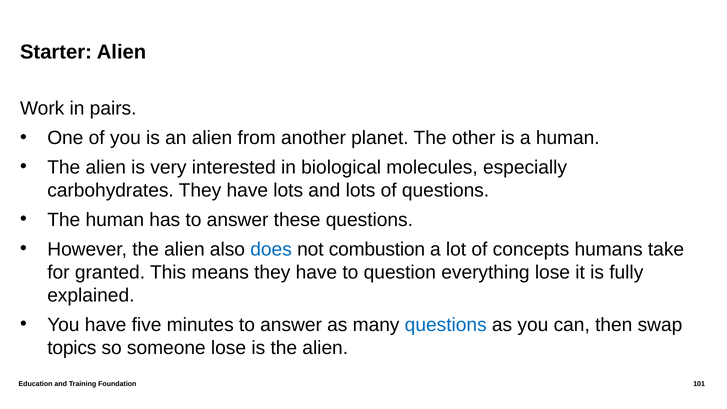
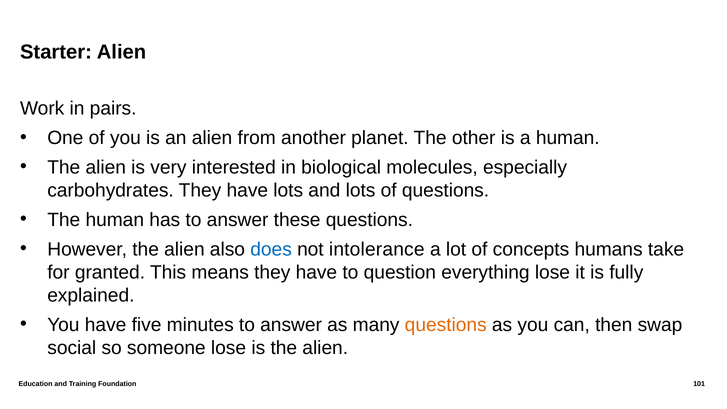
combustion: combustion -> intolerance
questions at (446, 325) colour: blue -> orange
topics: topics -> social
